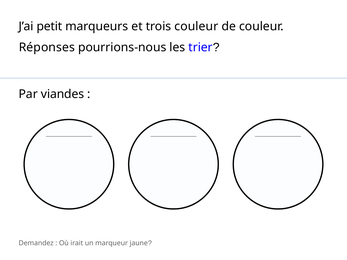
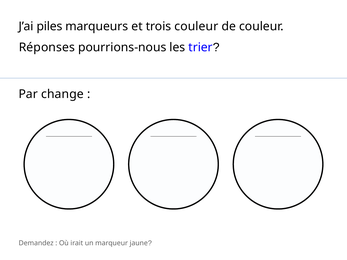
petit: petit -> piles
viandes: viandes -> change
